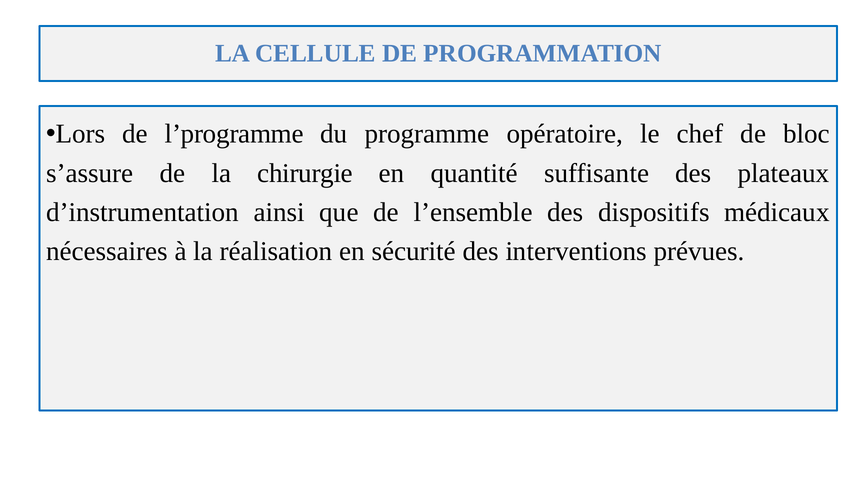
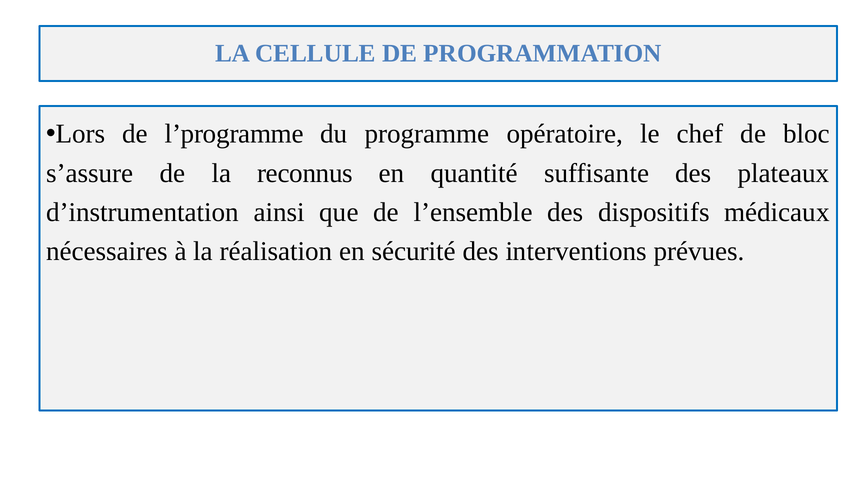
chirurgie: chirurgie -> reconnus
